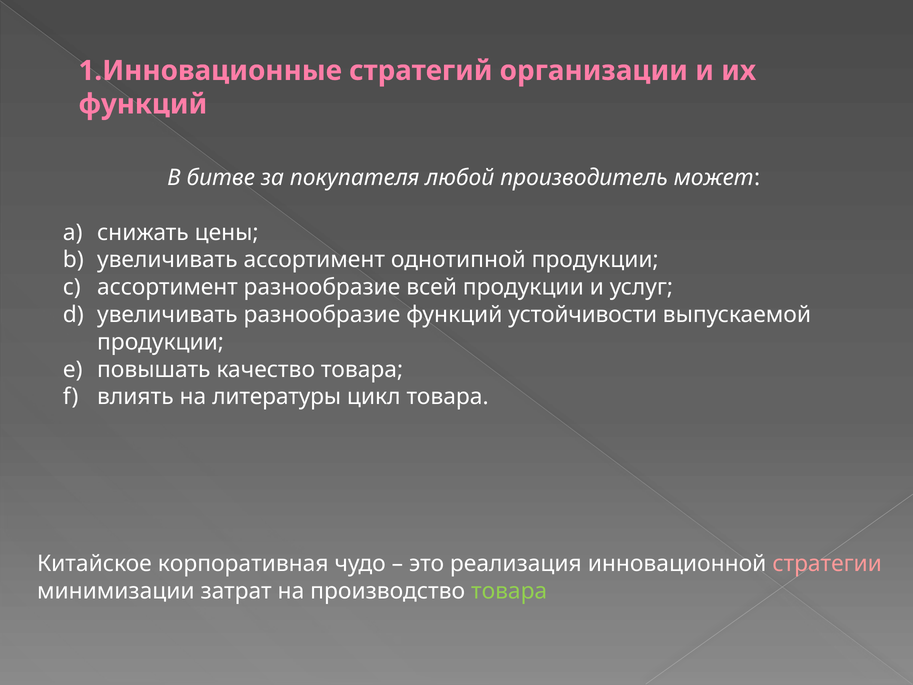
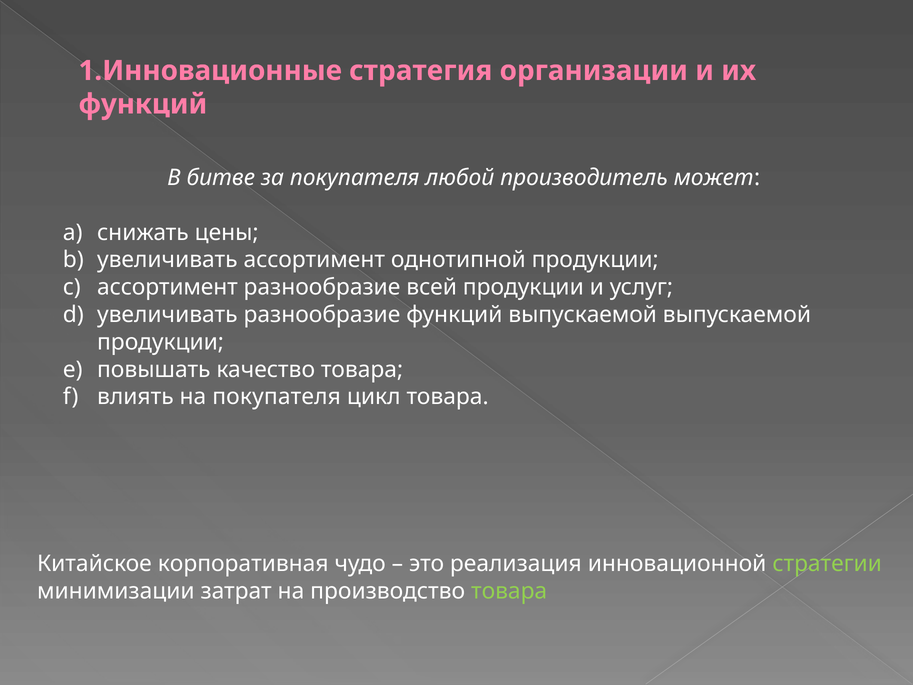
стратегий: стратегий -> стратегия
функций устойчивости: устойчивости -> выпускаемой
на литературы: литературы -> покупателя
стратегии colour: pink -> light green
